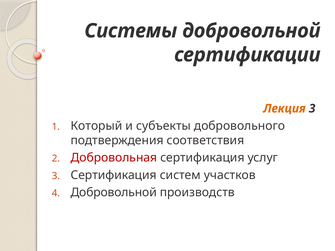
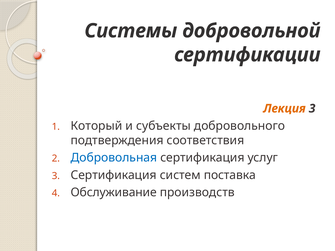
Добровольная colour: red -> blue
участков: участков -> поставка
Добровольной at (114, 193): Добровольной -> Обслуживание
